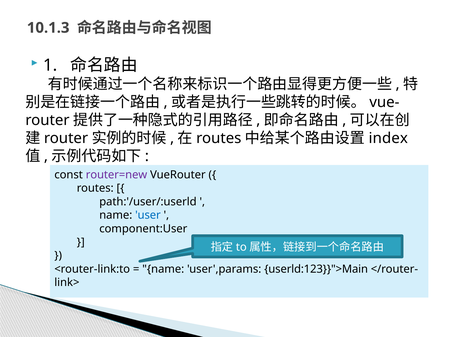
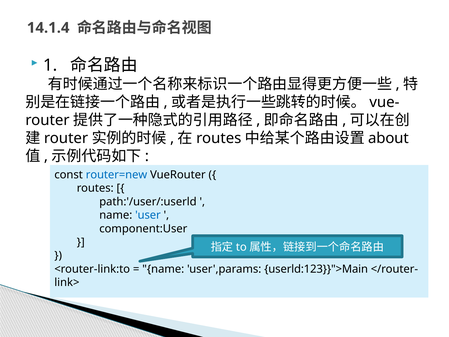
10.1.3: 10.1.3 -> 14.1.4
index: index -> about
router=new colour: purple -> blue
